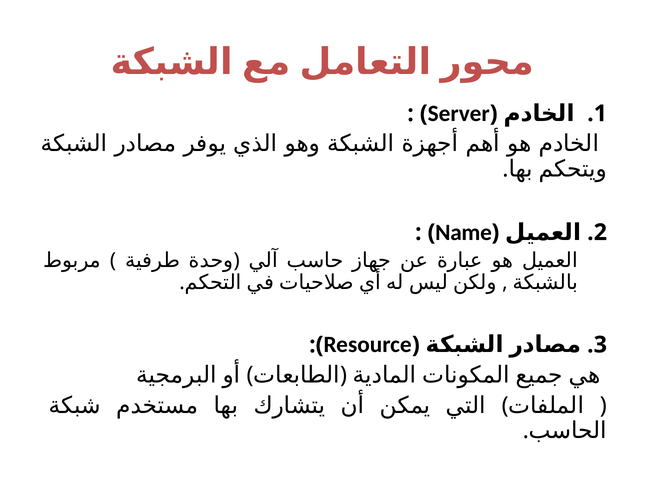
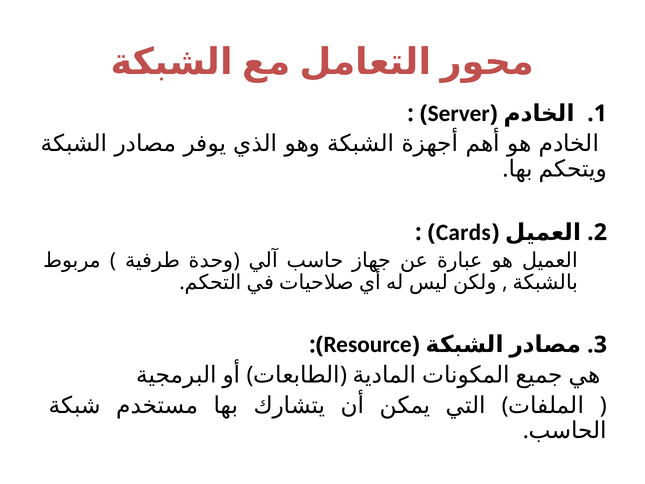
Name: Name -> Cards
